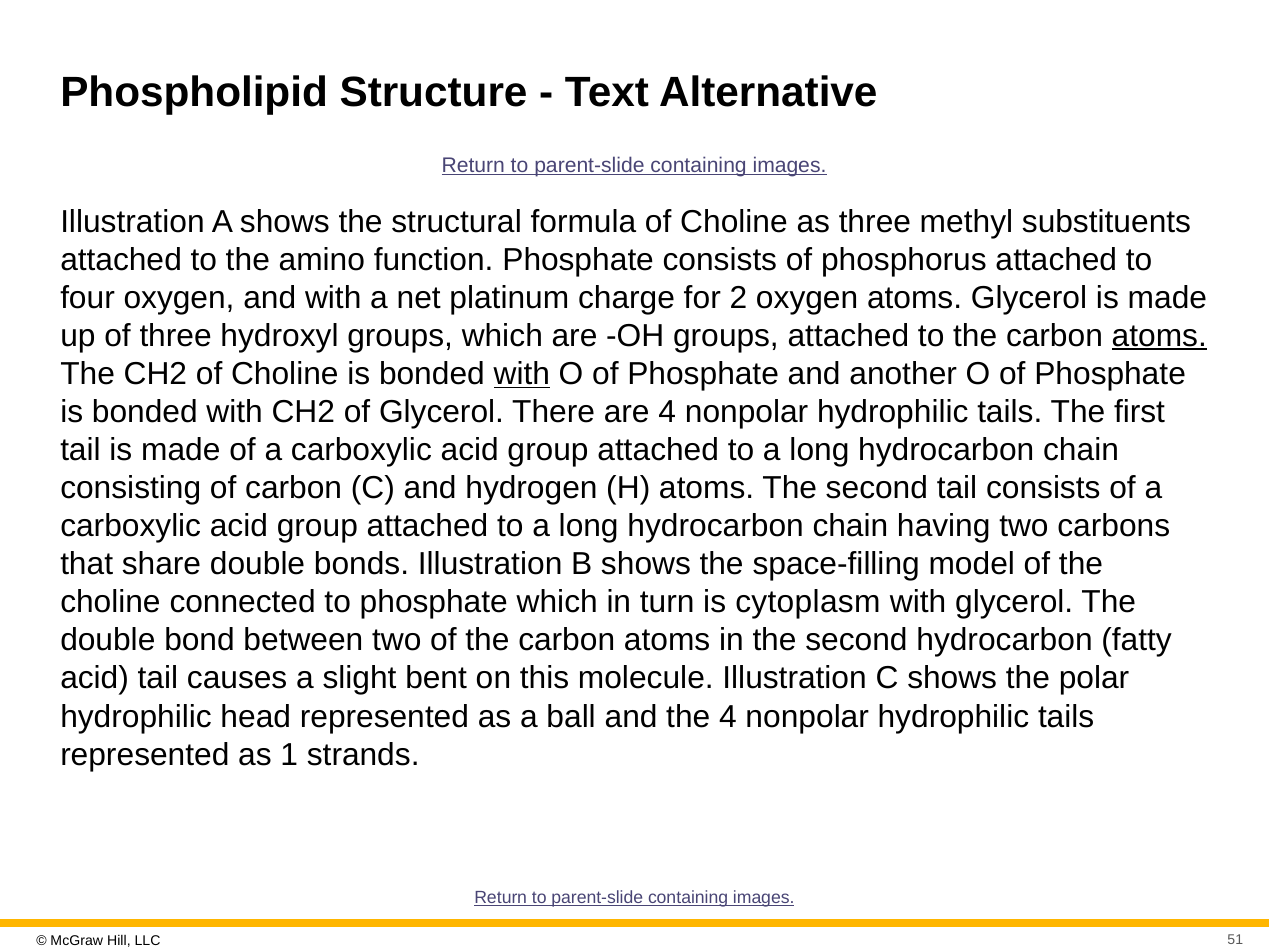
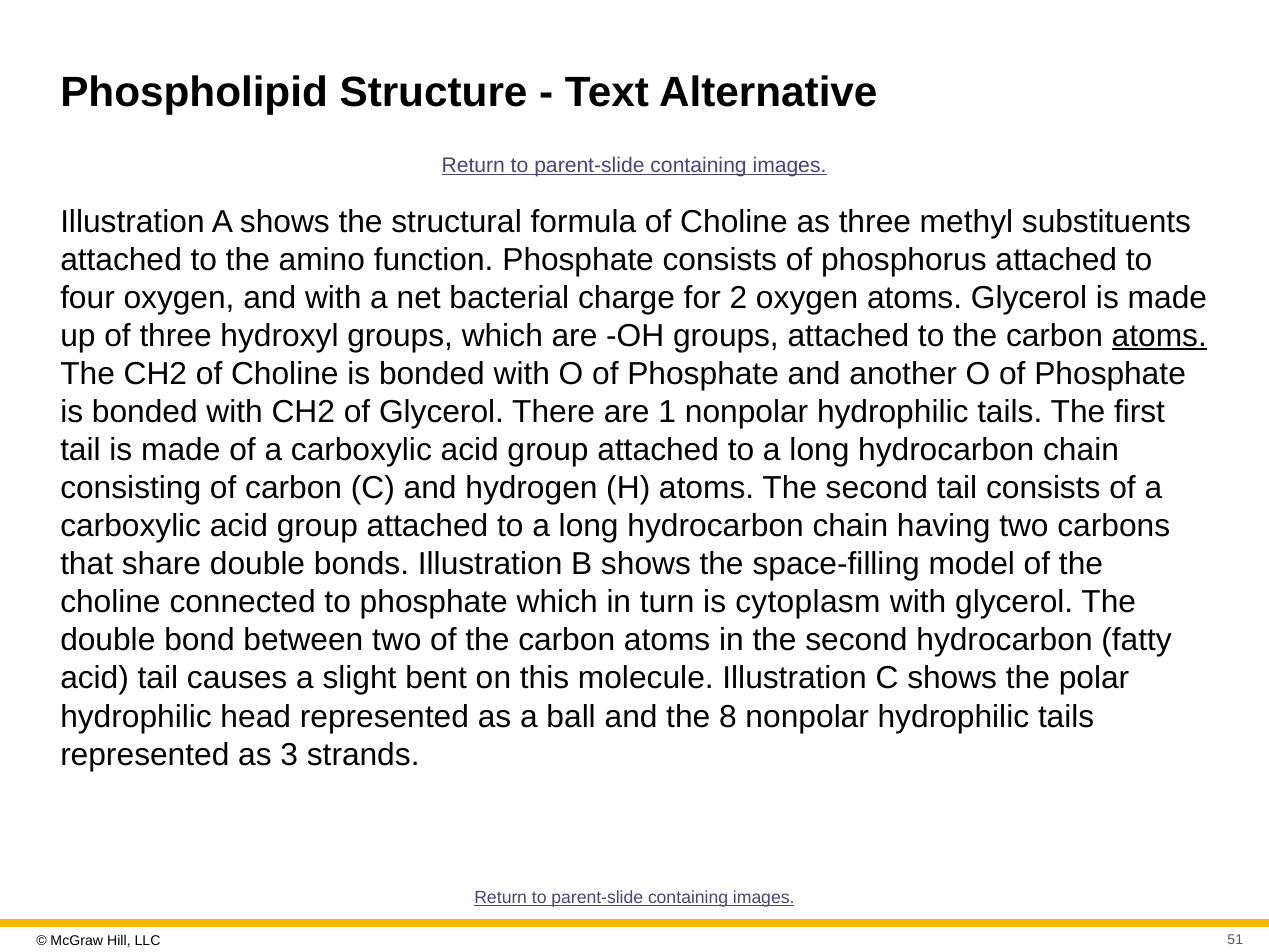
platinum: platinum -> bacterial
with at (522, 374) underline: present -> none
are 4: 4 -> 1
the 4: 4 -> 8
1: 1 -> 3
